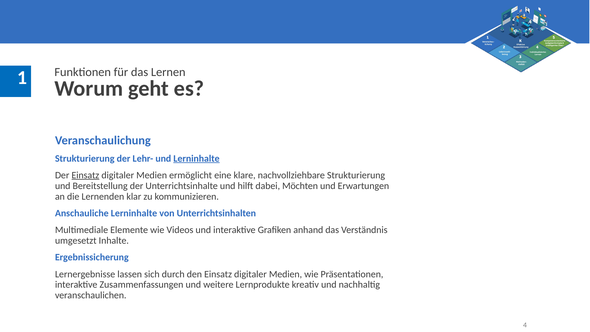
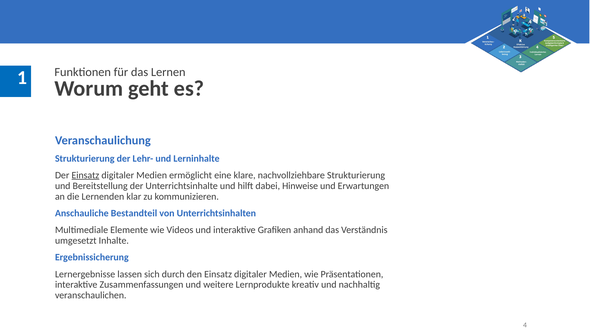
Lerninhalte at (196, 158) underline: present -> none
Möchten: Möchten -> Hinweise
Anschauliche Lerninhalte: Lerninhalte -> Bestandteil
